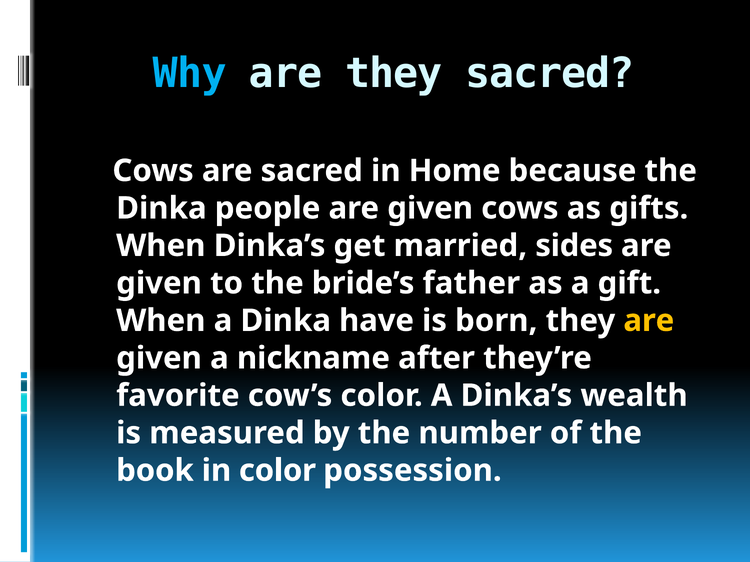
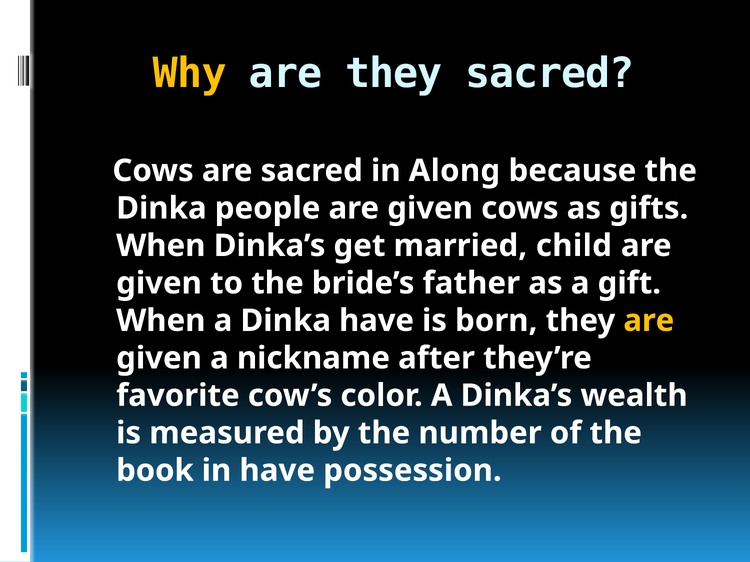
Why colour: light blue -> yellow
Home: Home -> Along
sides: sides -> child
in color: color -> have
